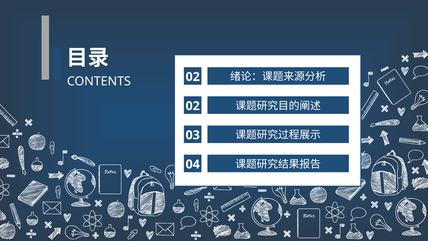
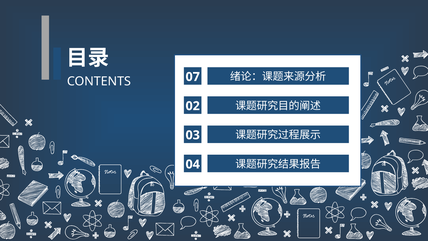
CONTENTS 02: 02 -> 07
